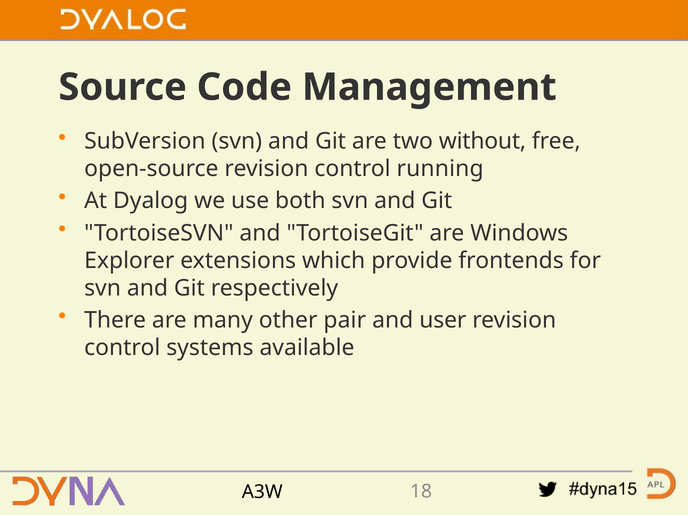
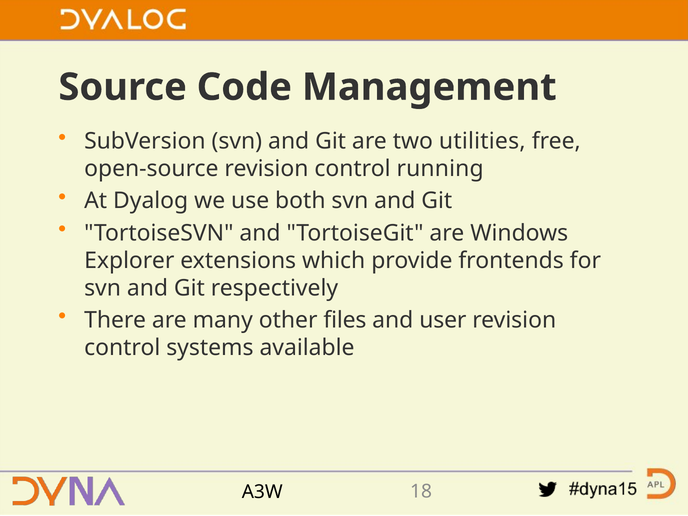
without: without -> utilities
pair: pair -> files
